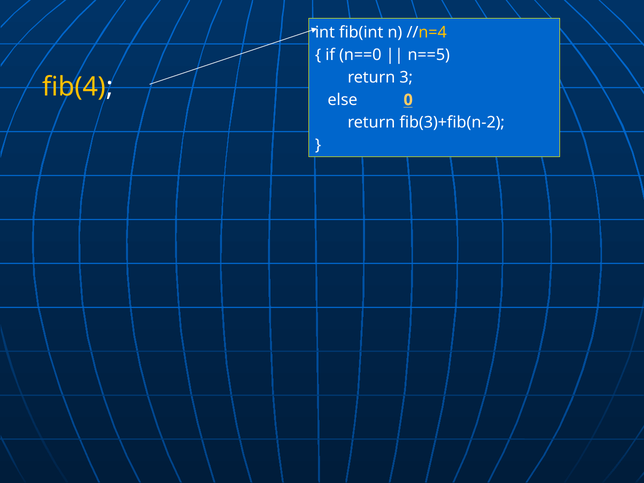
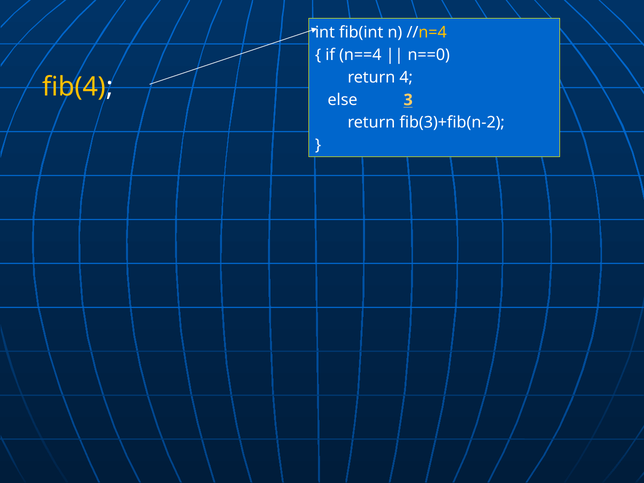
n==0: n==0 -> n==4
n==5: n==5 -> n==0
3: 3 -> 4
0: 0 -> 3
